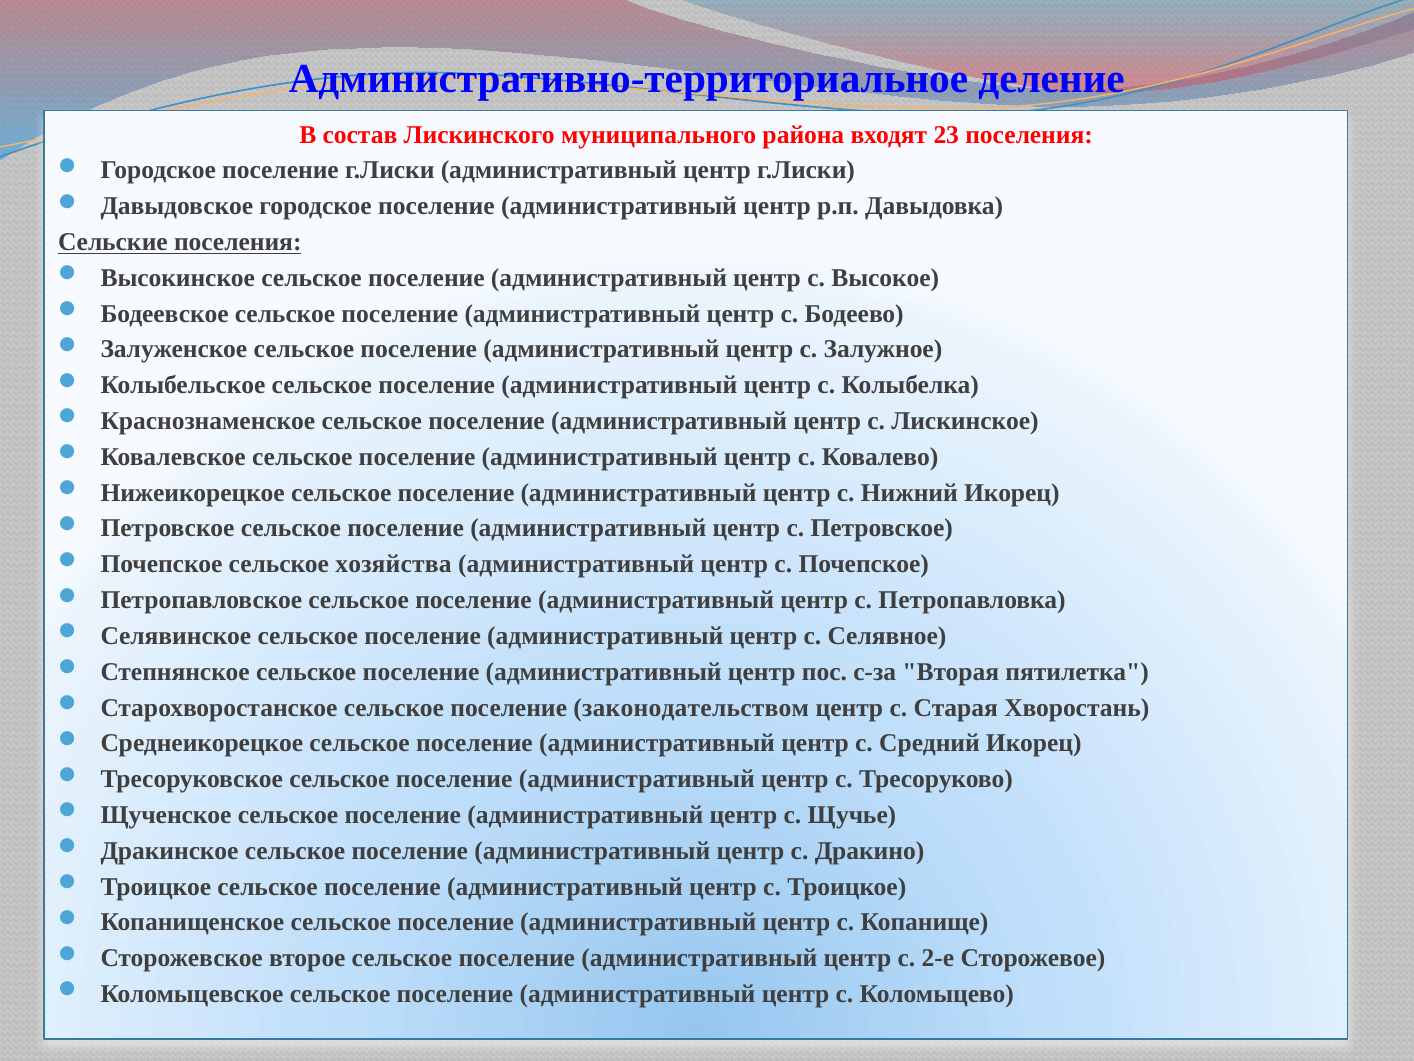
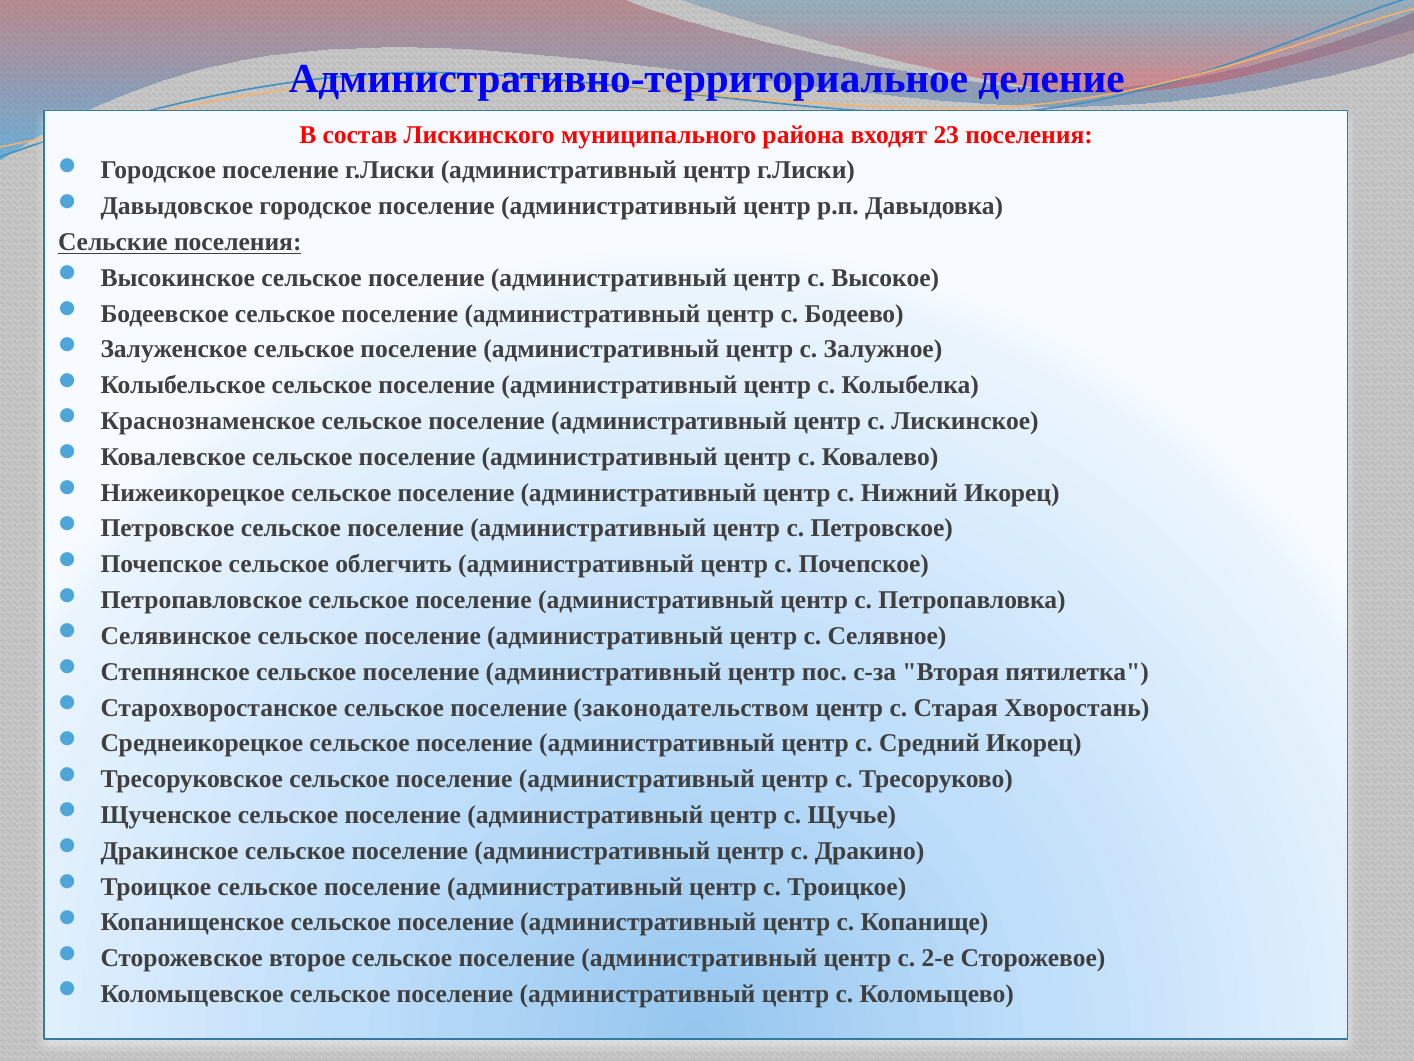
хозяйства: хозяйства -> облегчить
